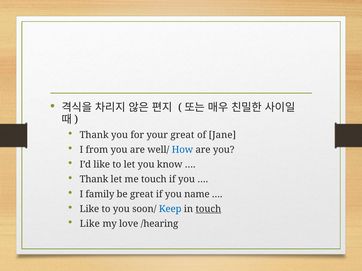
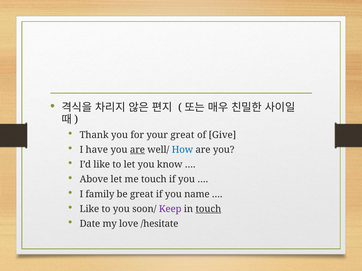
Jane: Jane -> Give
from: from -> have
are at (137, 150) underline: none -> present
Thank at (94, 180): Thank -> Above
Keep colour: blue -> purple
Like at (90, 224): Like -> Date
/hearing: /hearing -> /hesitate
